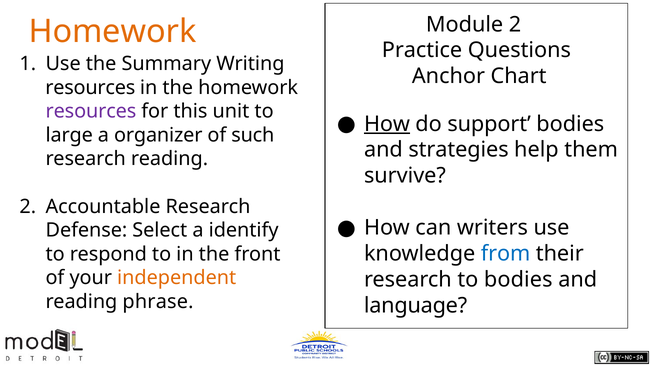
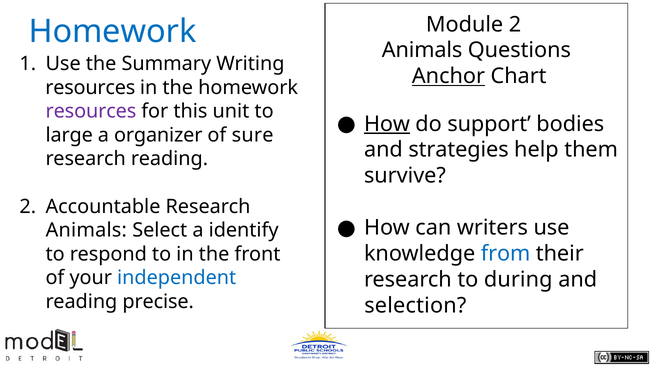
Homework at (113, 32) colour: orange -> blue
Practice at (422, 50): Practice -> Animals
Anchor underline: none -> present
such: such -> sure
Defense at (86, 231): Defense -> Animals
independent colour: orange -> blue
to bodies: bodies -> during
phrase: phrase -> precise
language: language -> selection
